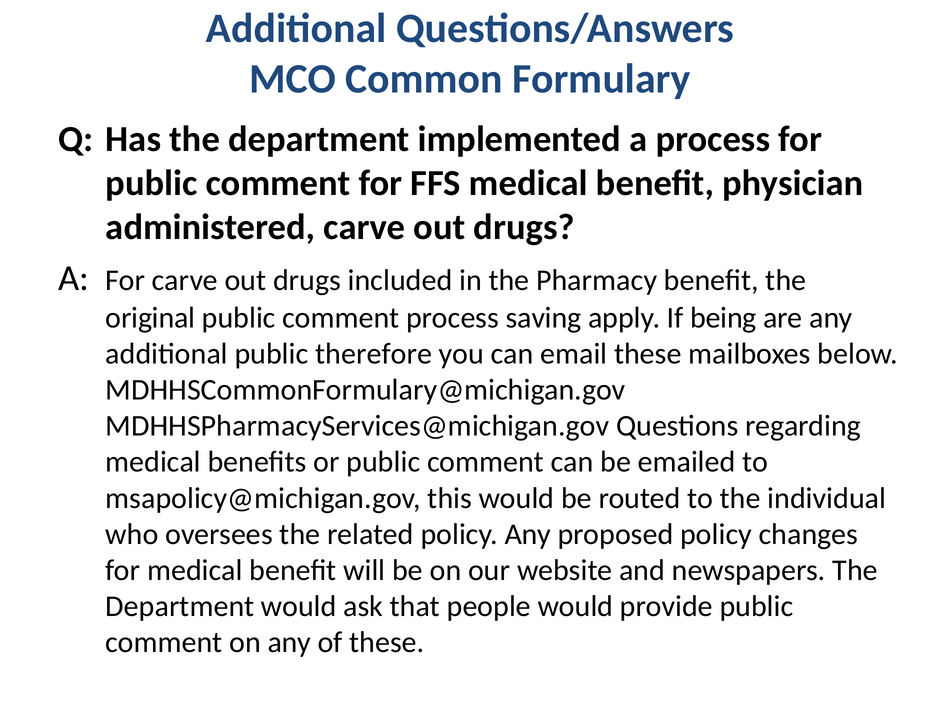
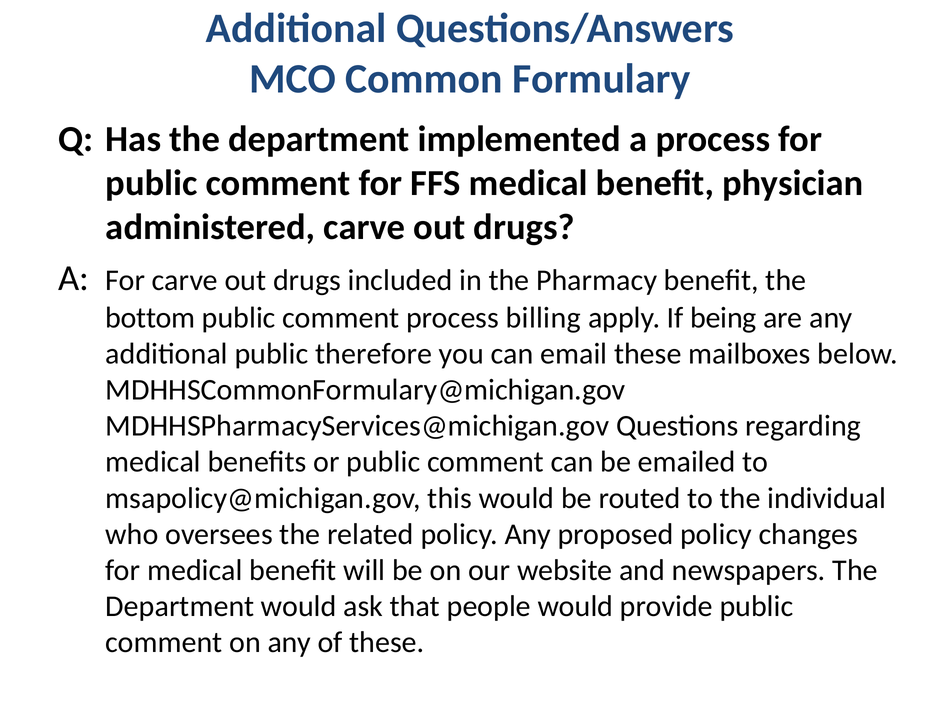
original: original -> bottom
saving: saving -> billing
